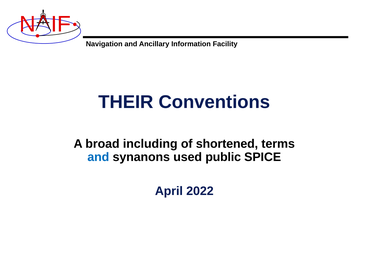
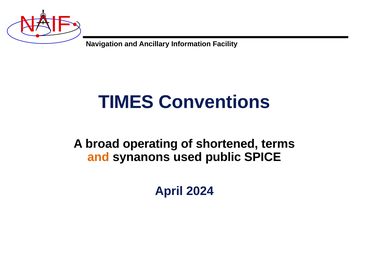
THEIR: THEIR -> TIMES
including: including -> operating
and at (98, 157) colour: blue -> orange
2022: 2022 -> 2024
